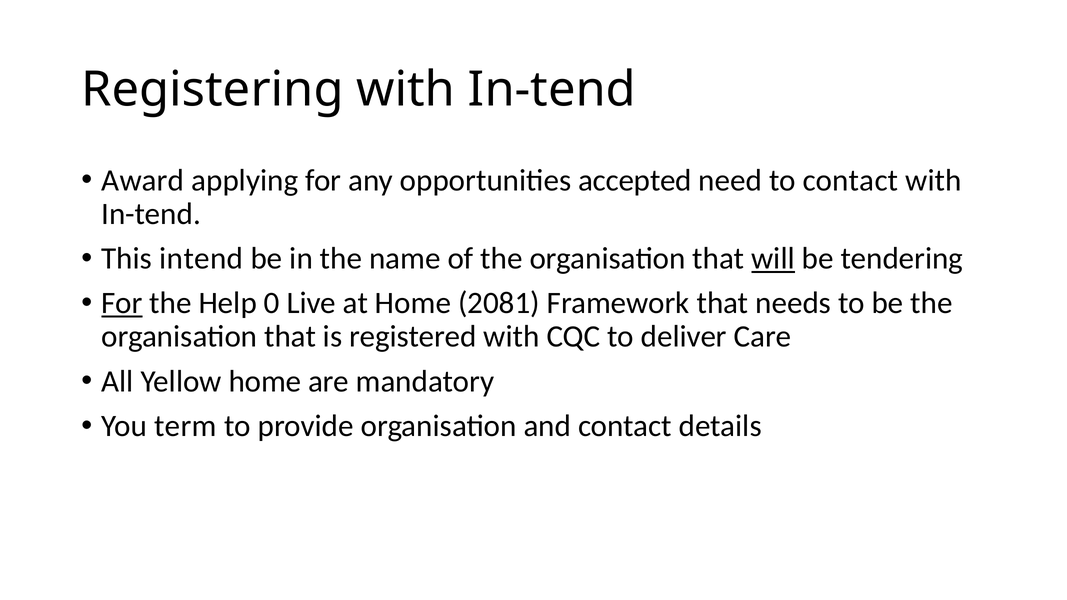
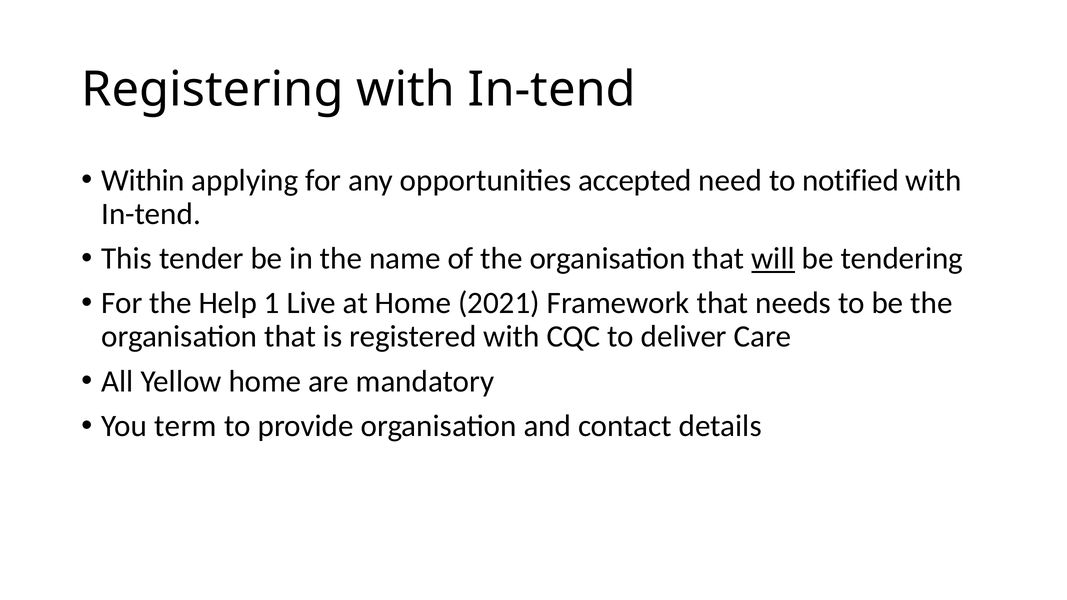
Award: Award -> Within
to contact: contact -> notified
intend: intend -> tender
For at (122, 303) underline: present -> none
0: 0 -> 1
2081: 2081 -> 2021
